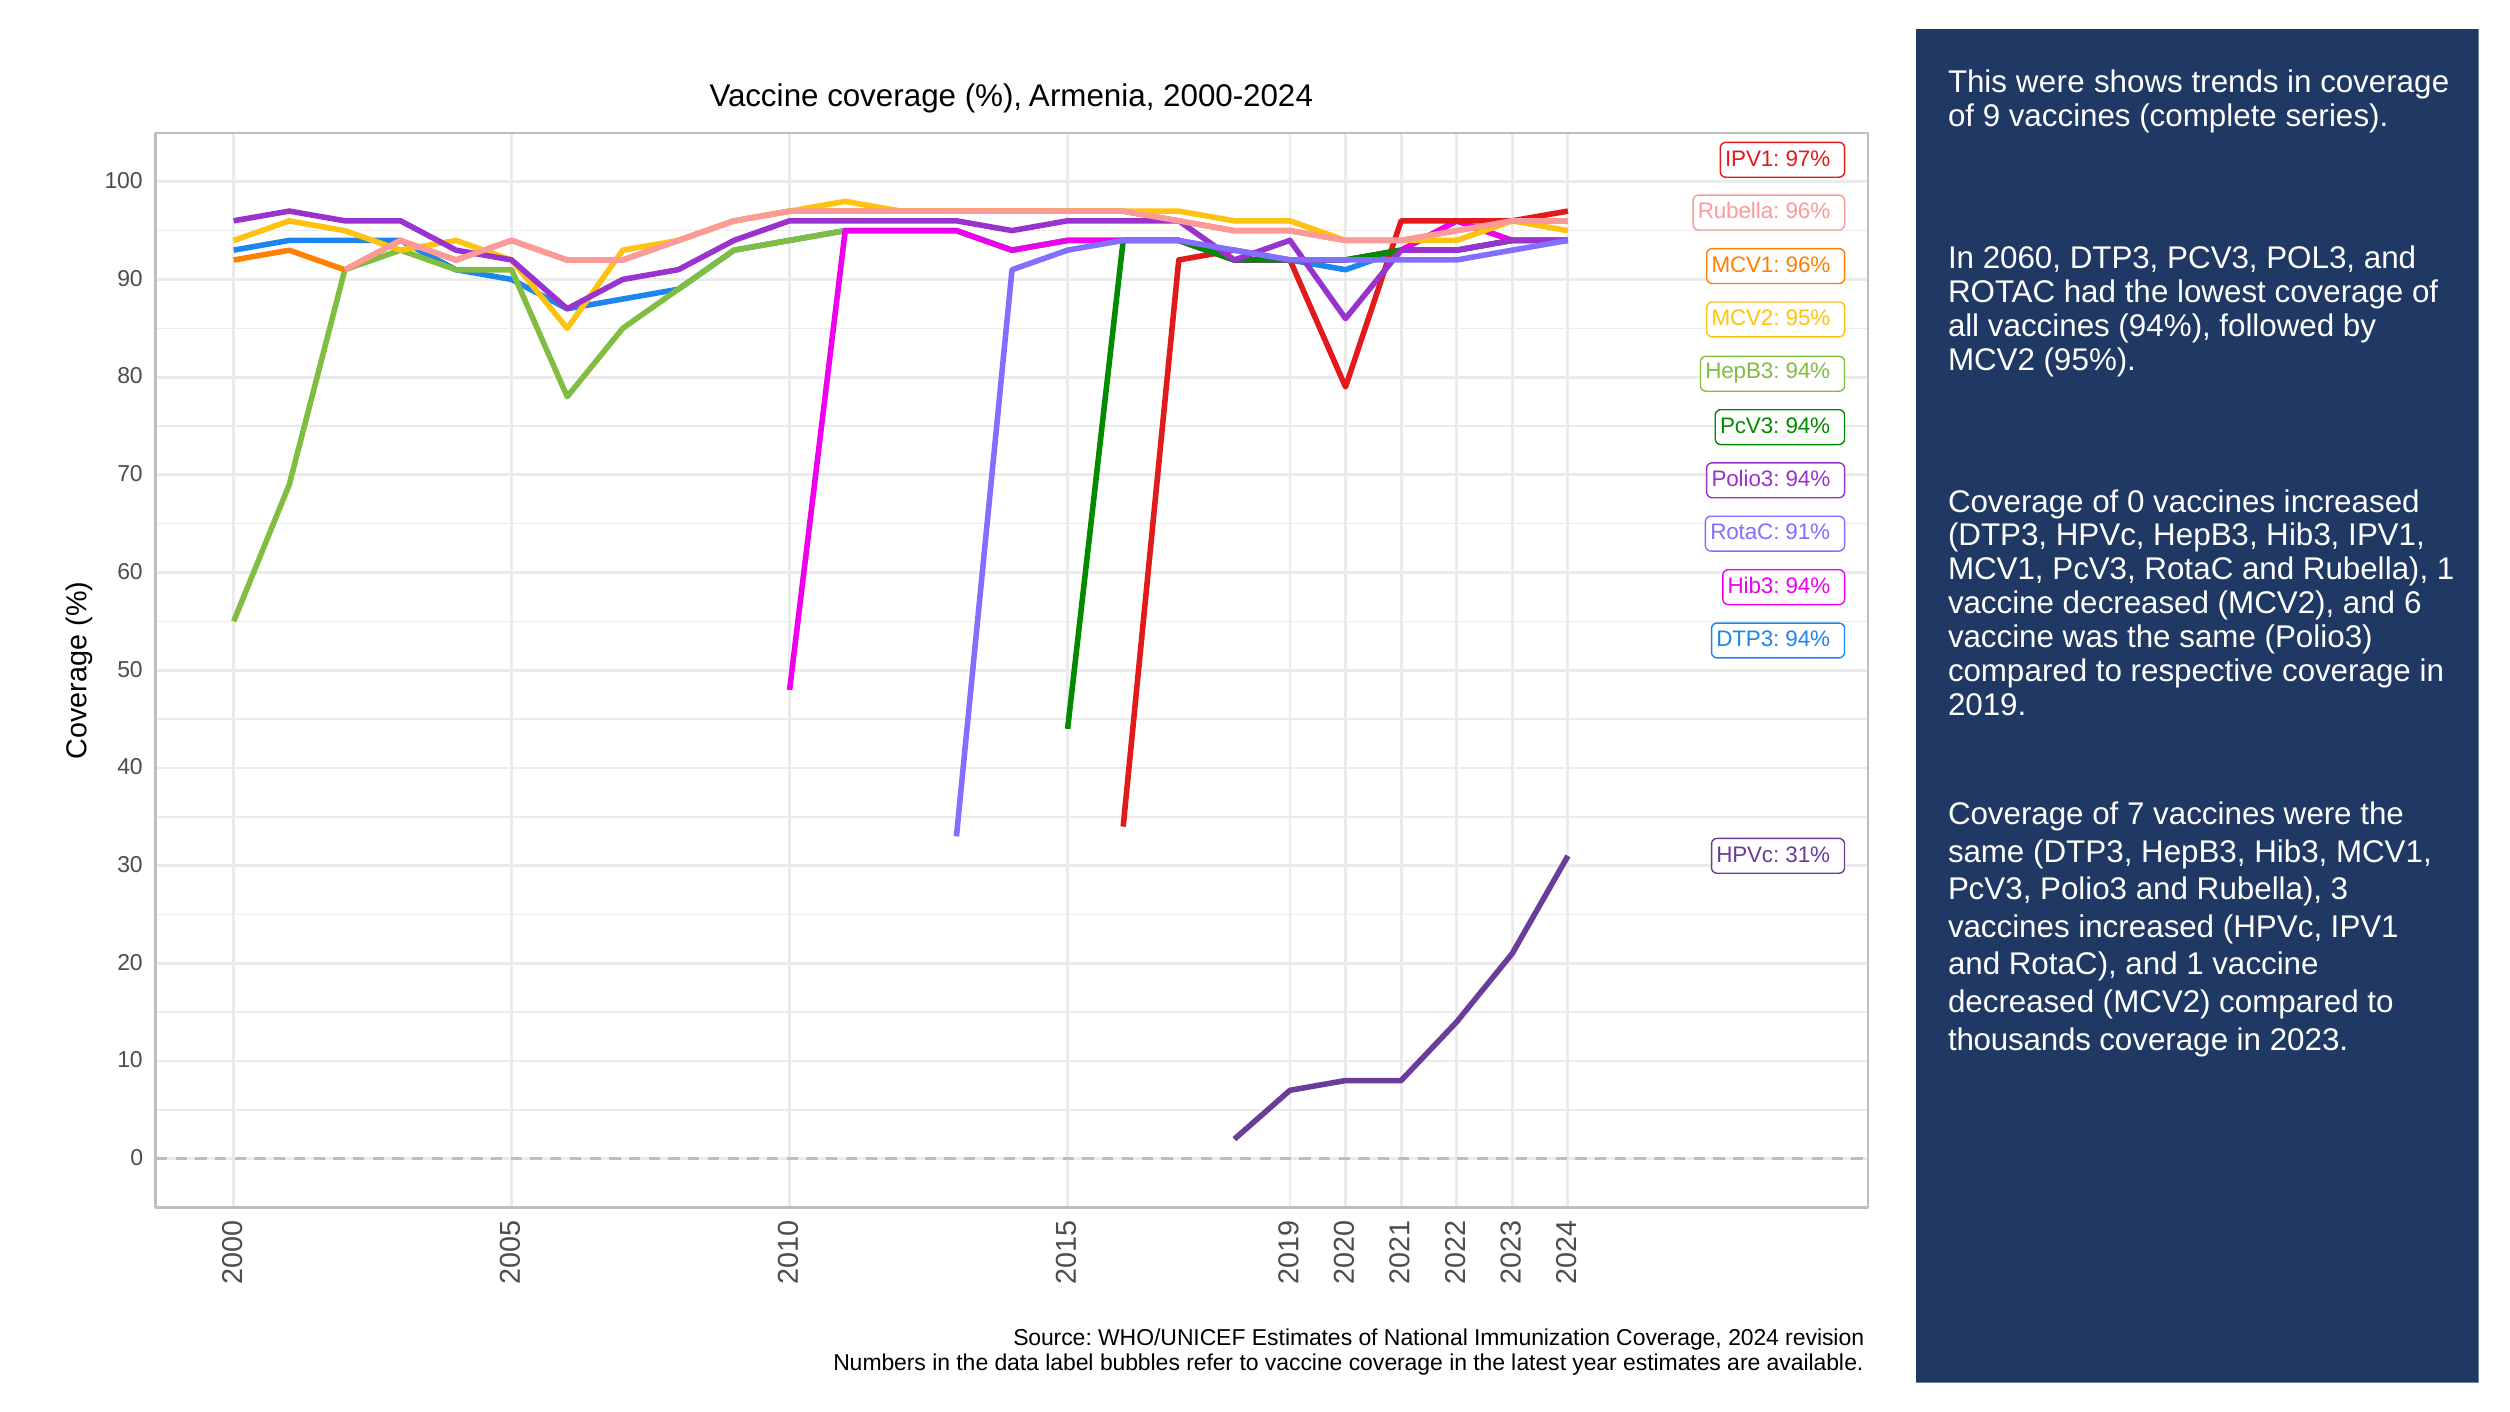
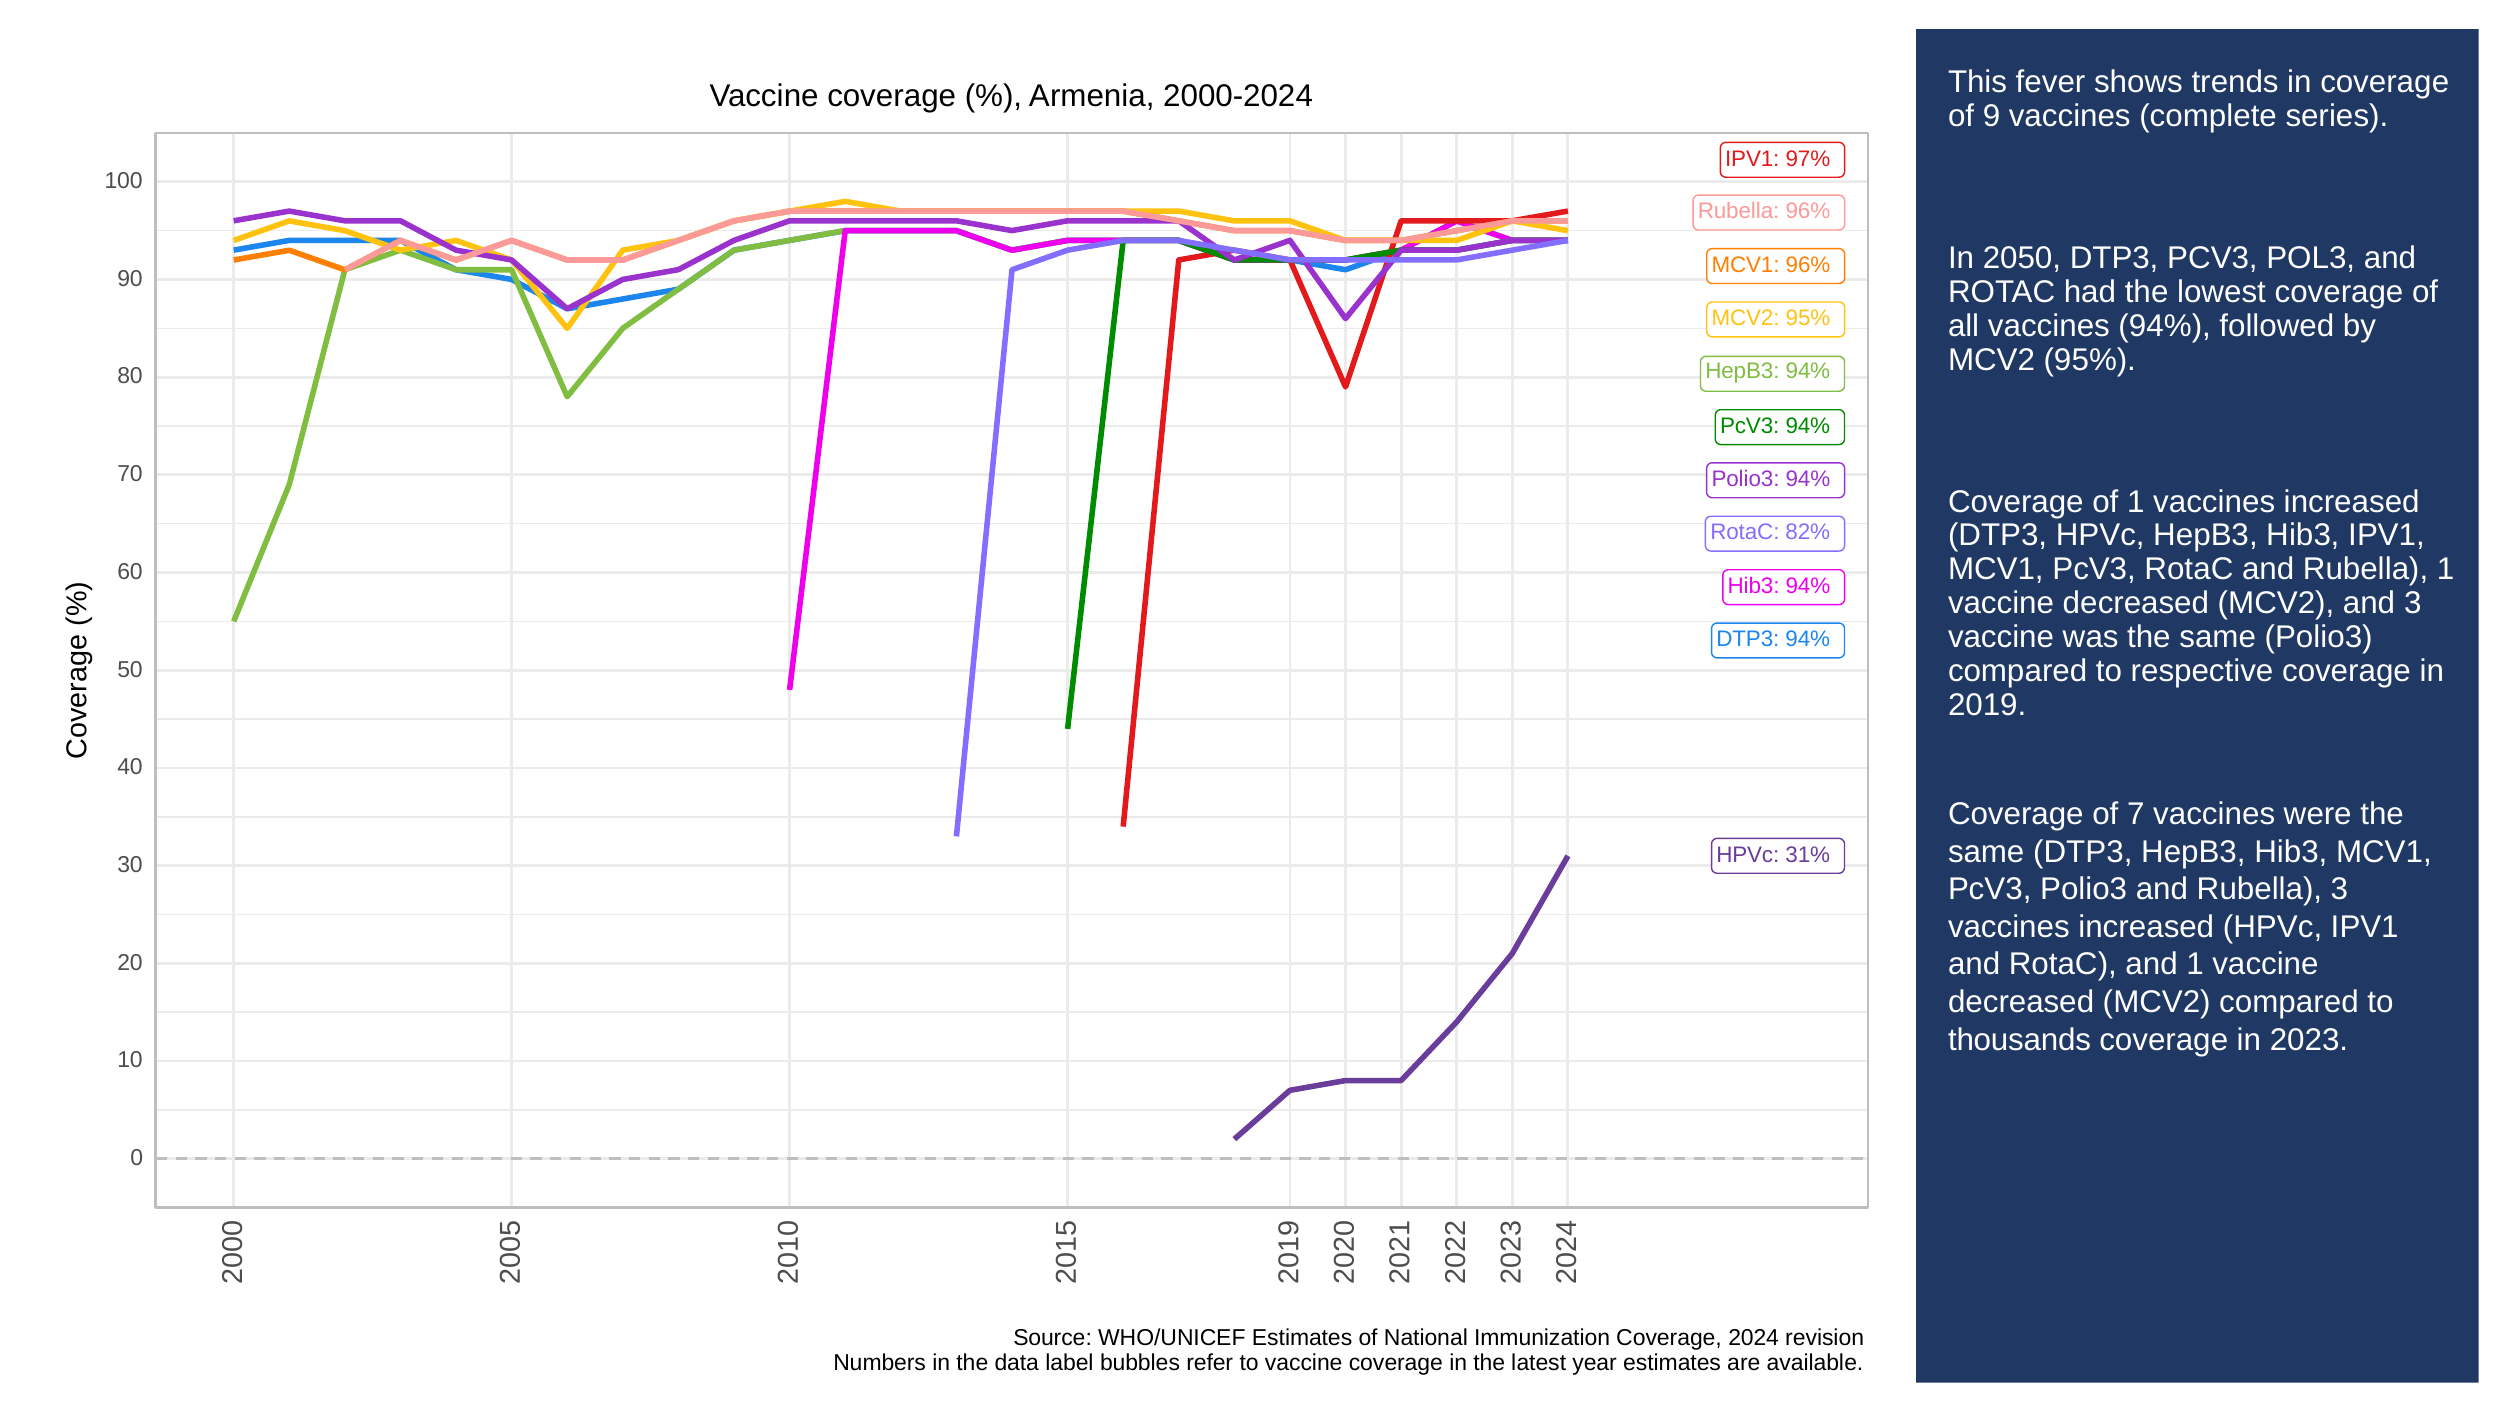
This were: were -> fever
2060: 2060 -> 2050
of 0: 0 -> 1
91%: 91% -> 82%
and 6: 6 -> 3
